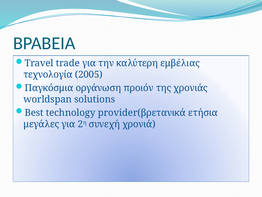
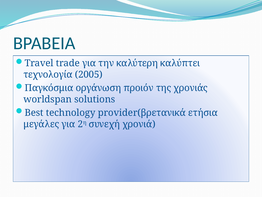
εμβέλιας: εμβέλιας -> καλύπτει
